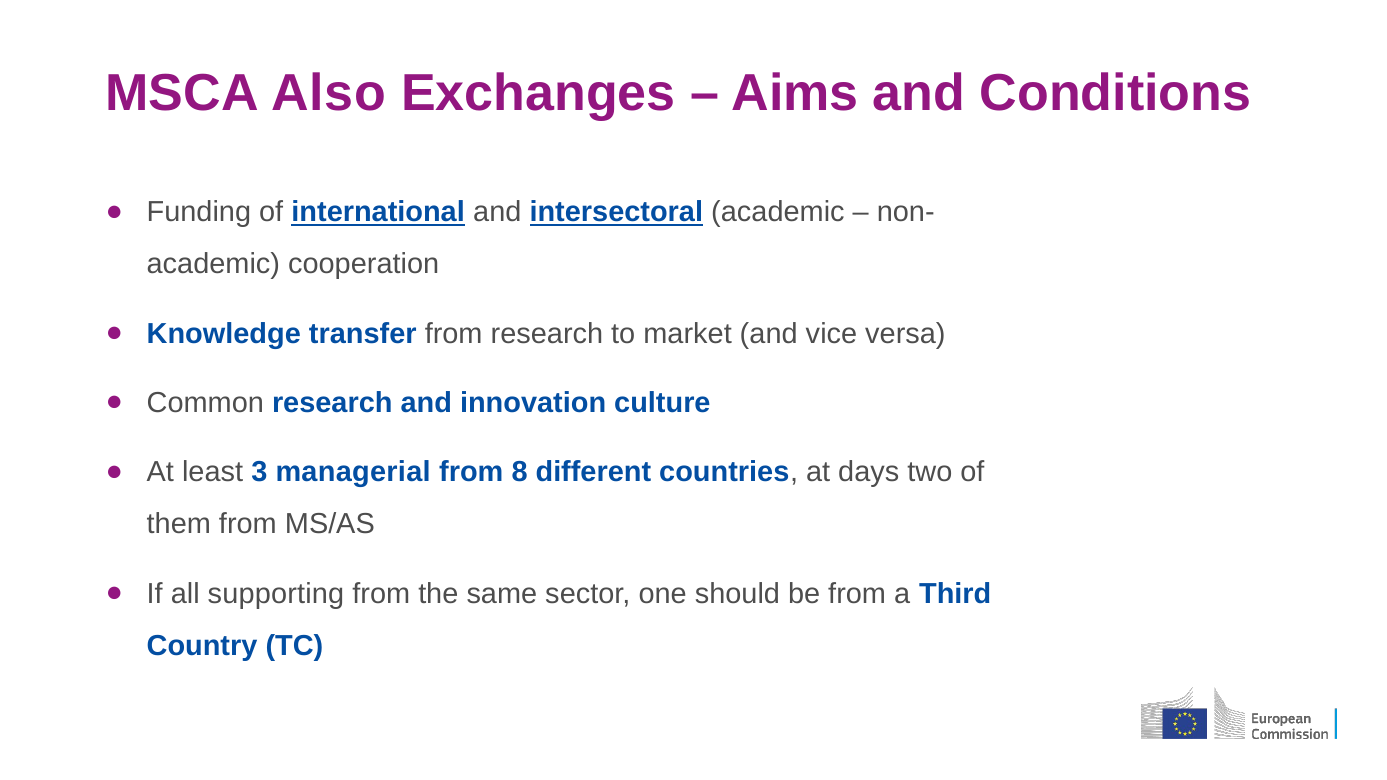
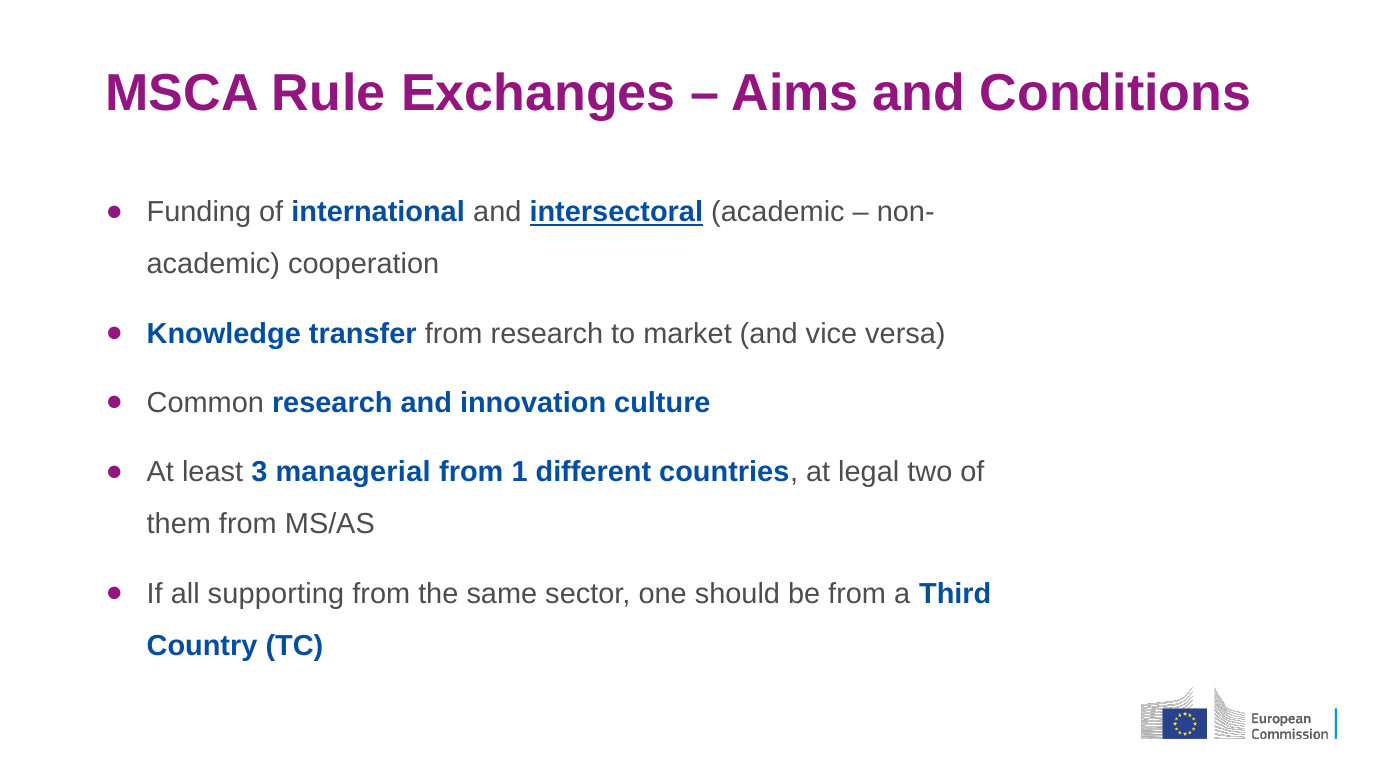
Also: Also -> Rule
international underline: present -> none
8: 8 -> 1
days: days -> legal
